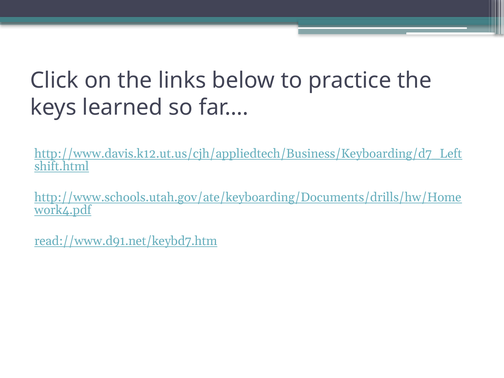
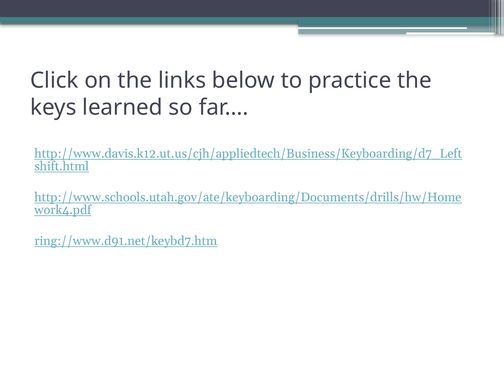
read://www.d91.net/keybd7.htm: read://www.d91.net/keybd7.htm -> ring://www.d91.net/keybd7.htm
